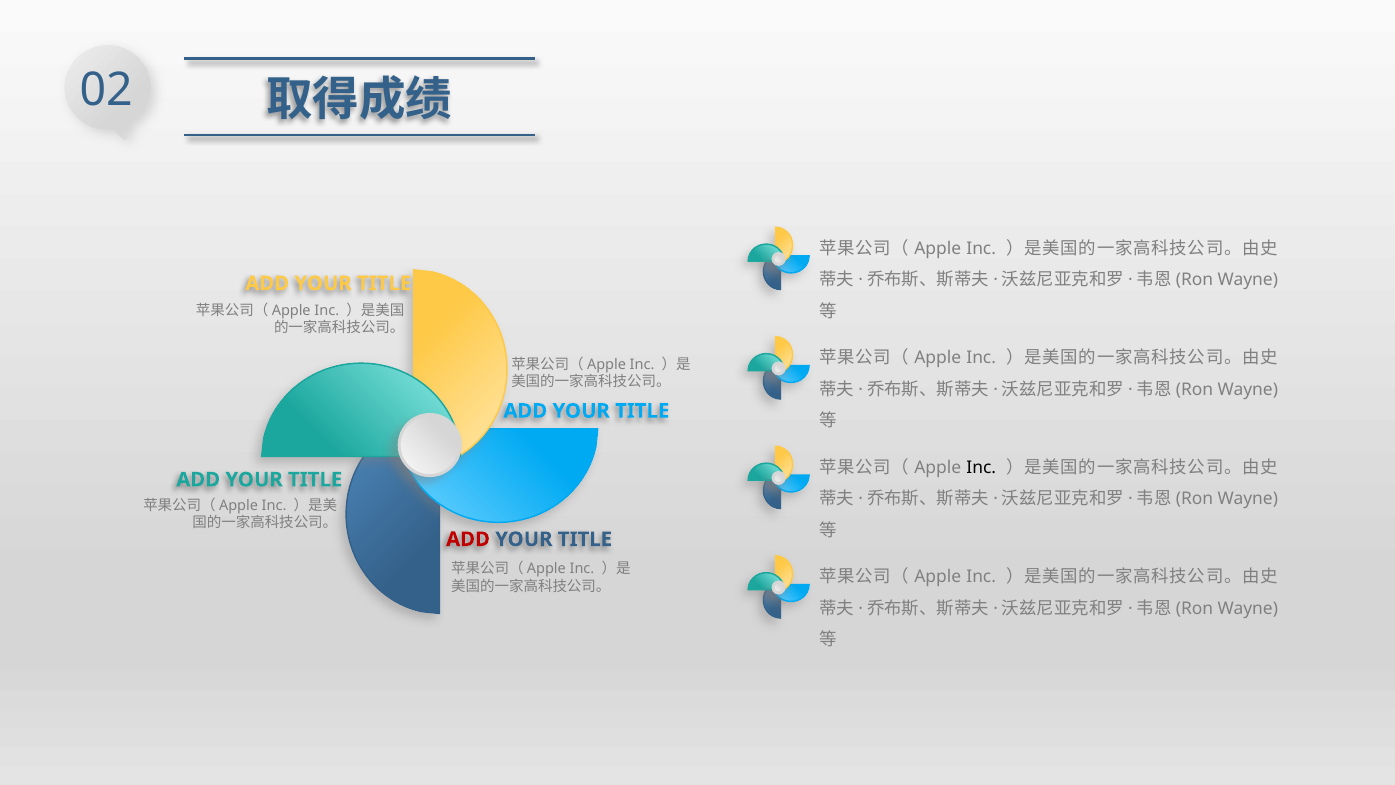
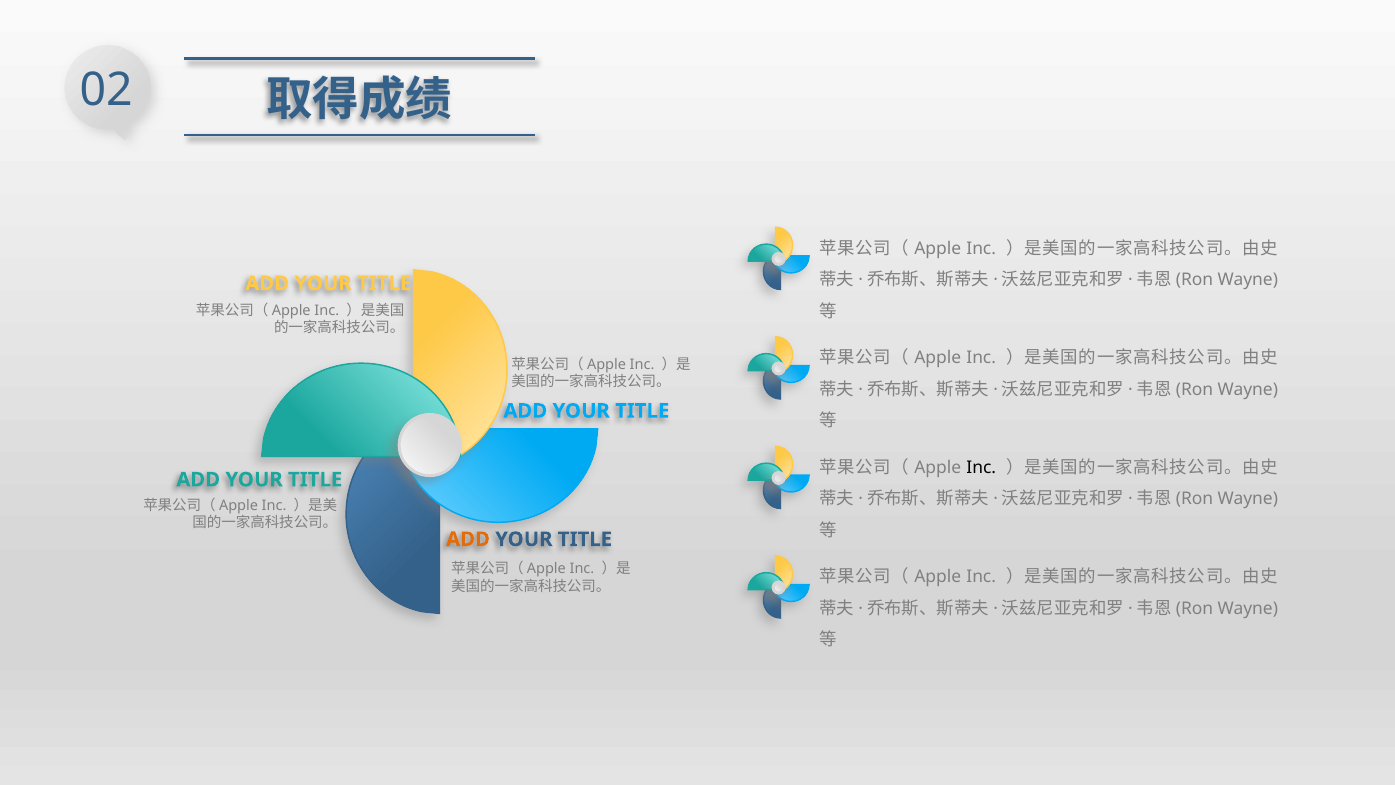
ADD at (468, 539) colour: red -> orange
